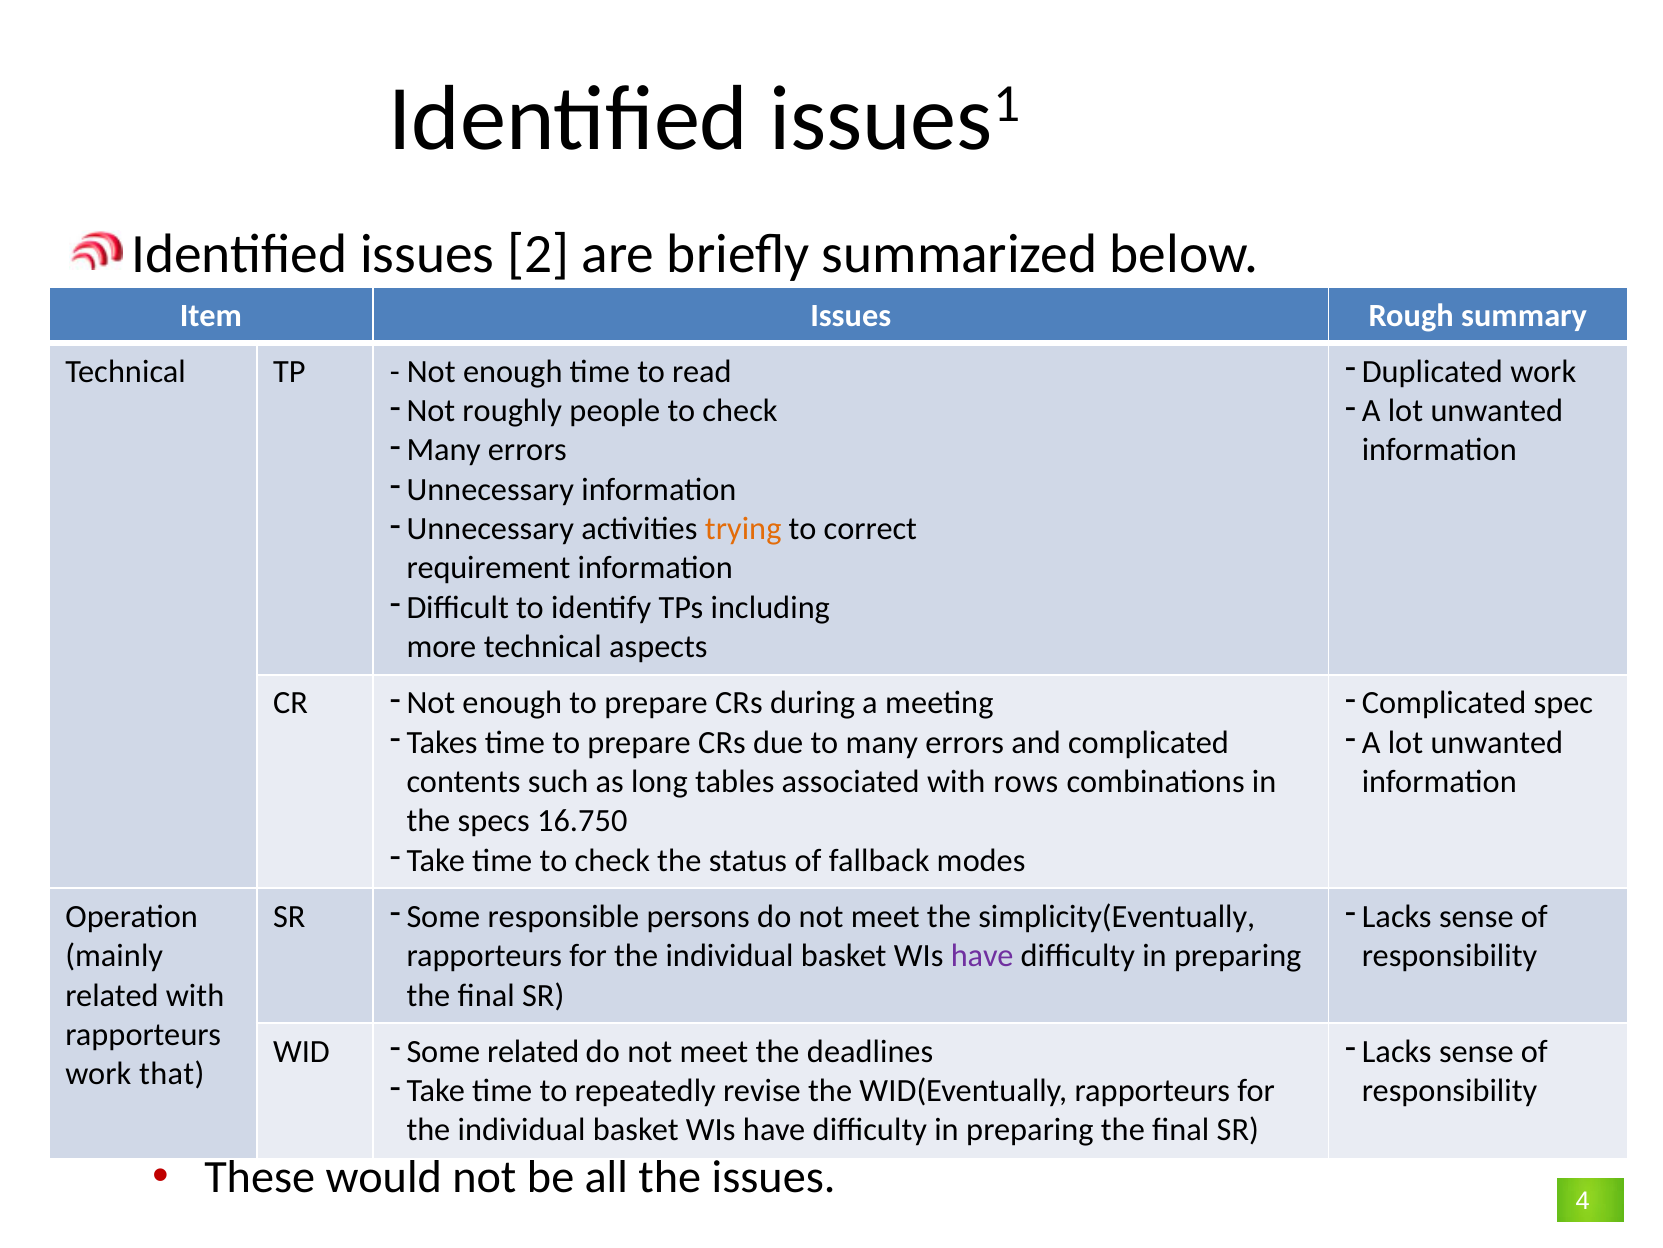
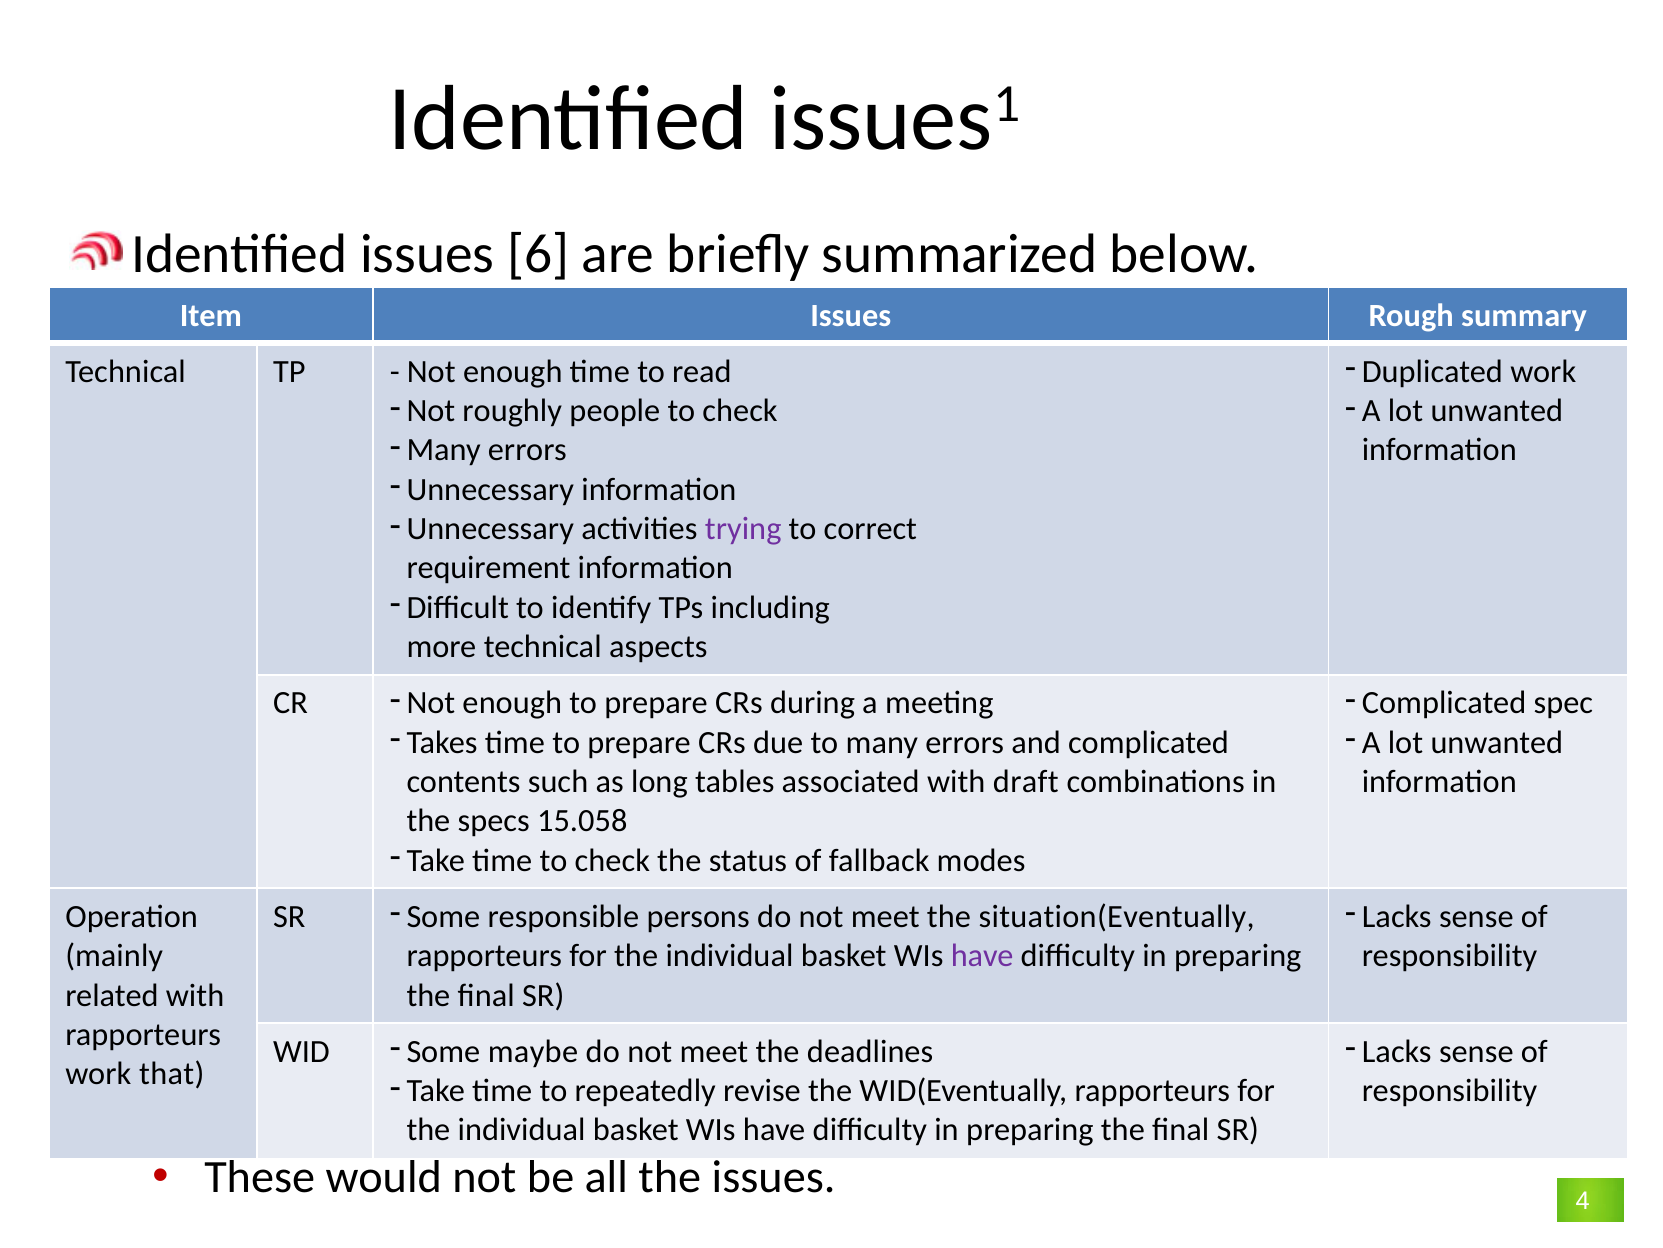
2: 2 -> 6
trying colour: orange -> purple
rows: rows -> draft
16.750: 16.750 -> 15.058
simplicity(Eventually: simplicity(Eventually -> situation(Eventually
Some related: related -> maybe
